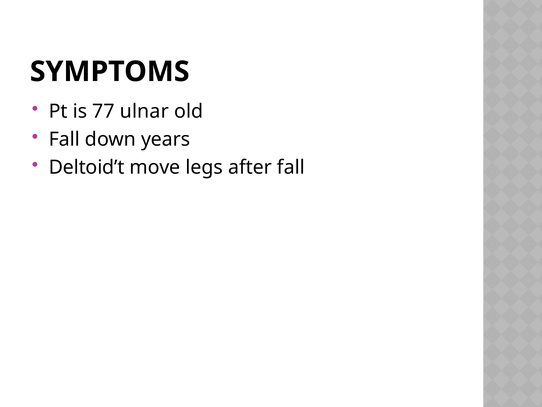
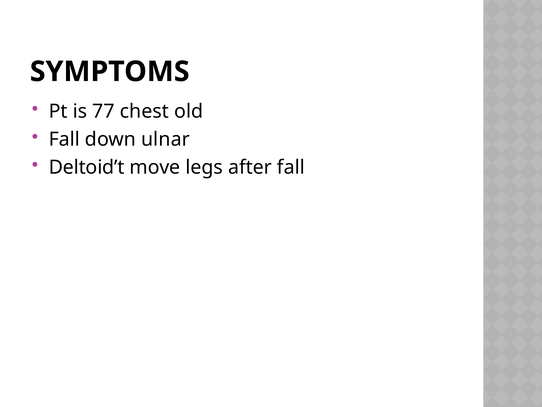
ulnar: ulnar -> chest
years: years -> ulnar
